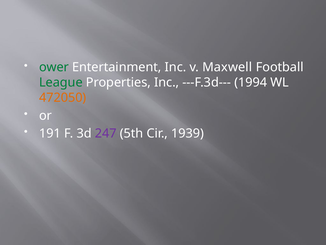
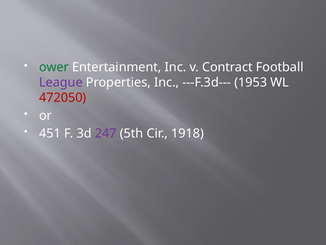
Maxwell: Maxwell -> Contract
League colour: green -> purple
1994: 1994 -> 1953
472050 colour: orange -> red
191: 191 -> 451
1939: 1939 -> 1918
